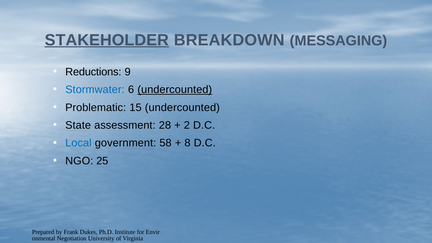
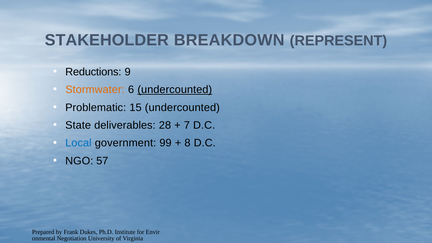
STAKEHOLDER underline: present -> none
MESSAGING: MESSAGING -> REPRESENT
Stormwater colour: blue -> orange
assessment: assessment -> deliverables
2: 2 -> 7
58: 58 -> 99
25: 25 -> 57
